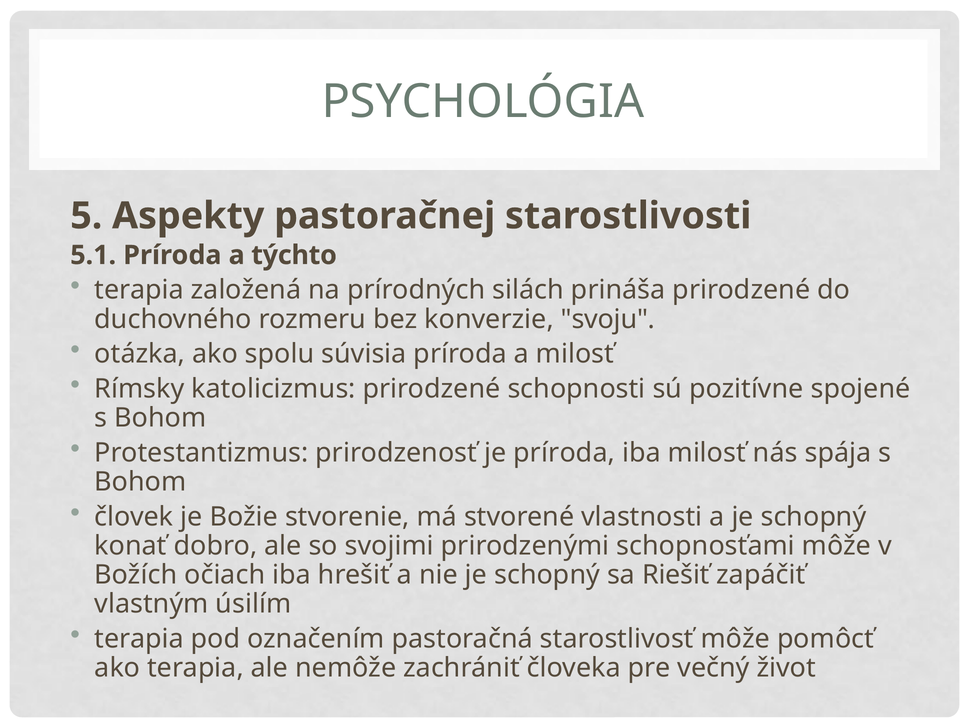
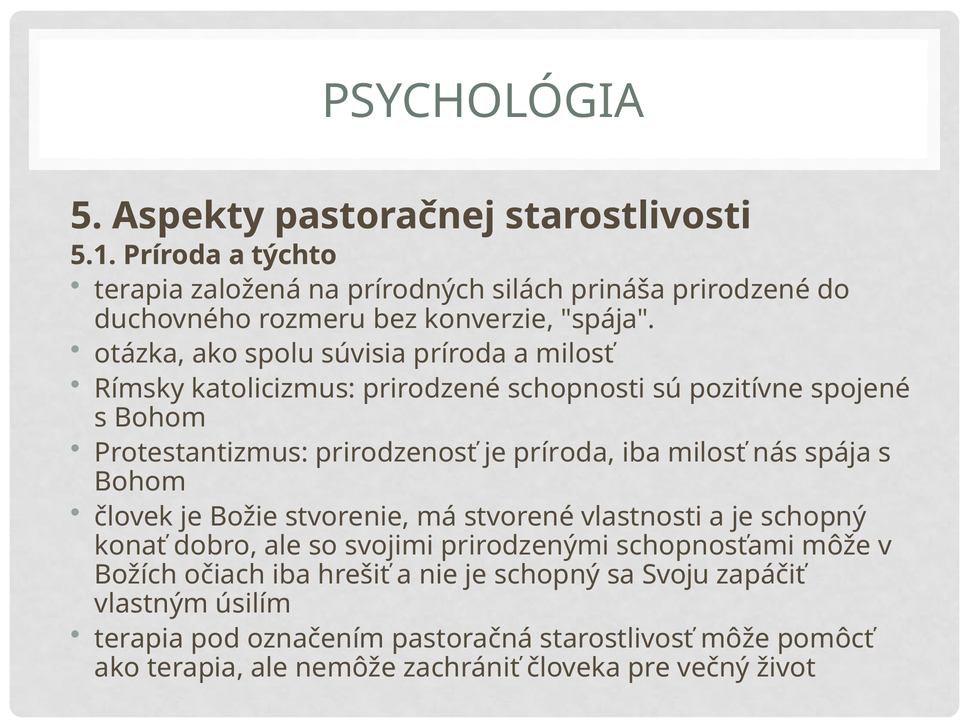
konverzie svoju: svoju -> spája
Riešiť: Riešiť -> Svoju
